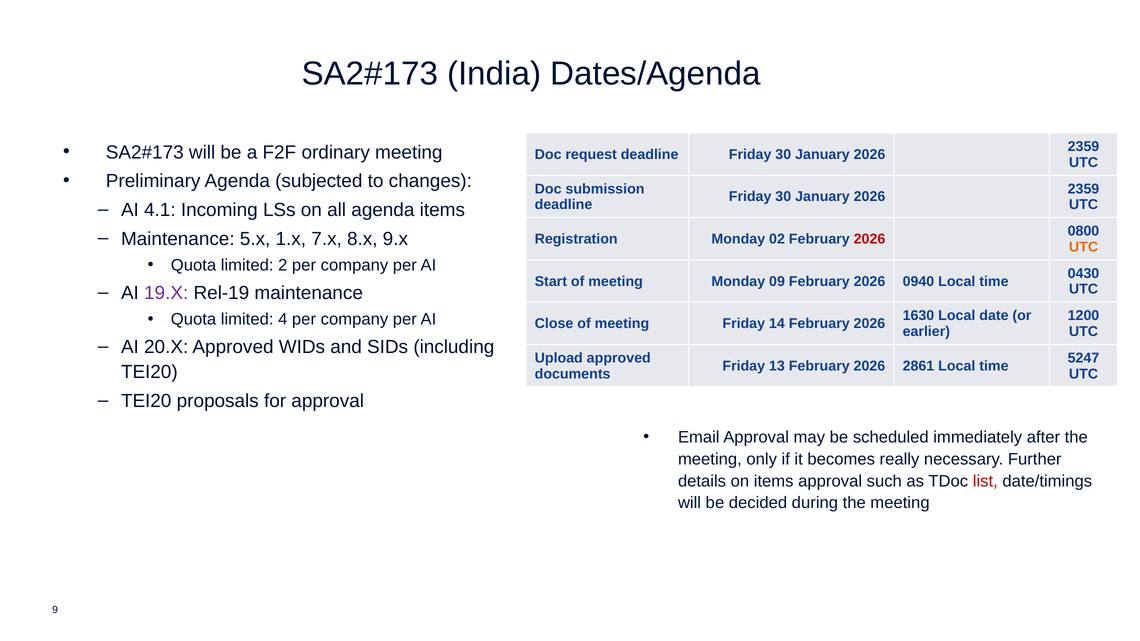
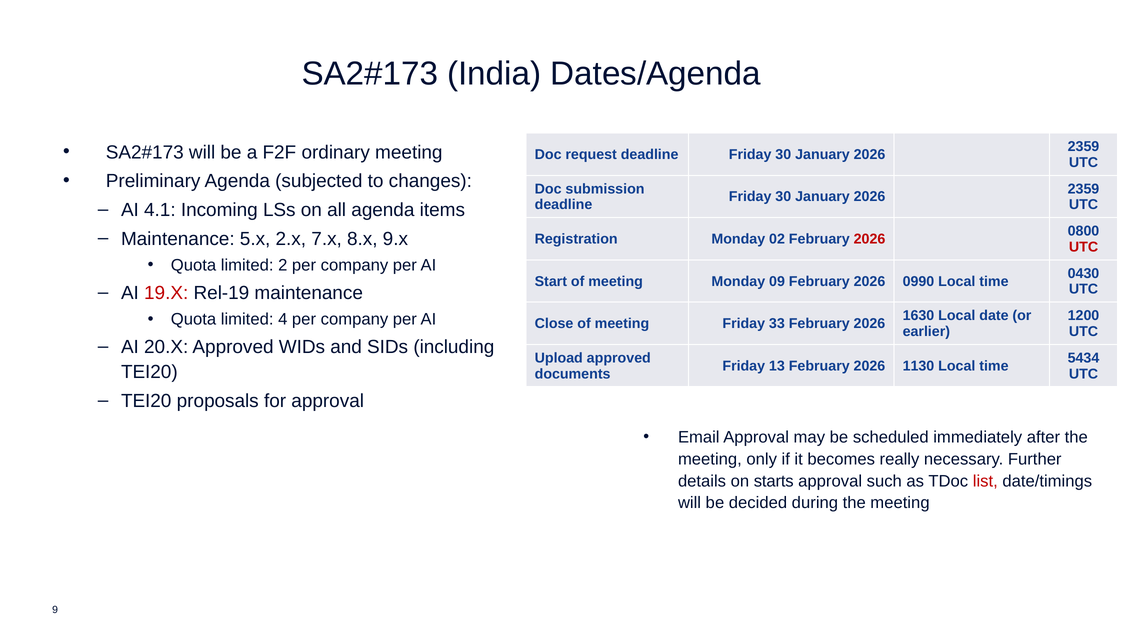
1.x: 1.x -> 2.x
UTC at (1084, 247) colour: orange -> red
0940: 0940 -> 0990
19.X colour: purple -> red
14: 14 -> 33
5247: 5247 -> 5434
2861: 2861 -> 1130
on items: items -> starts
